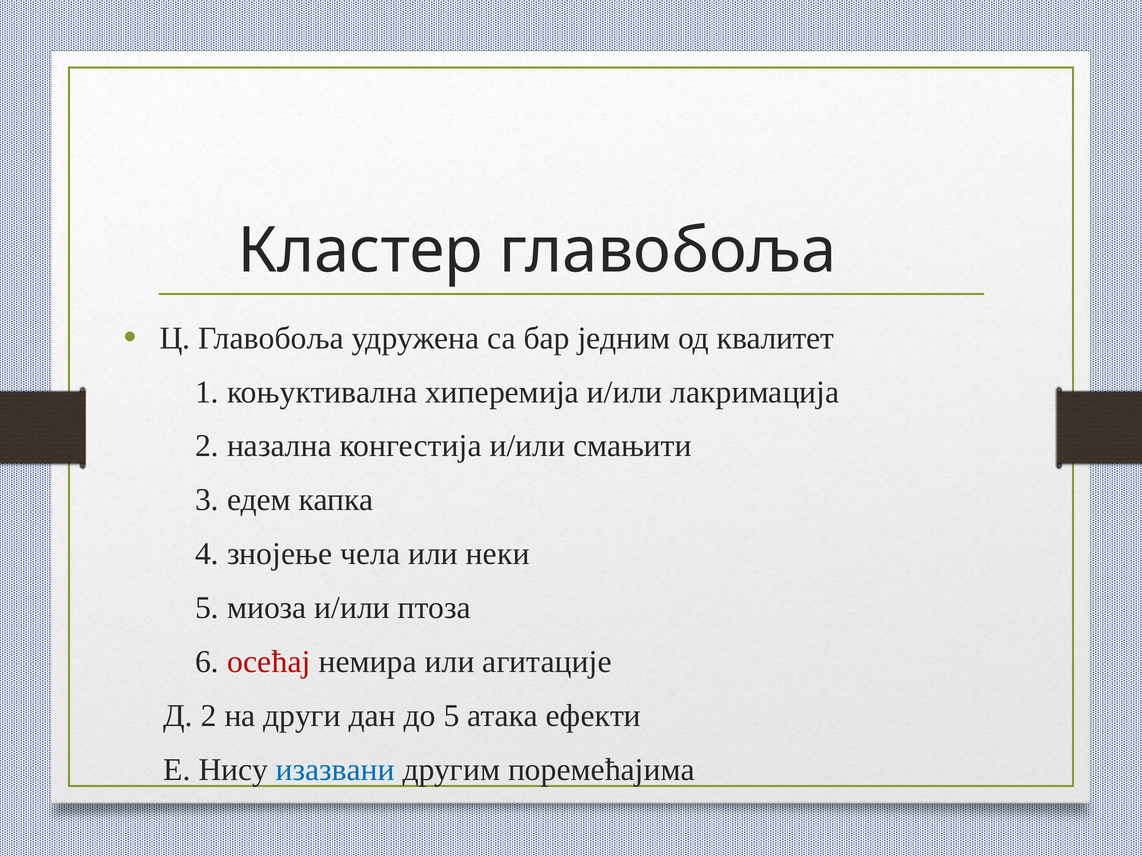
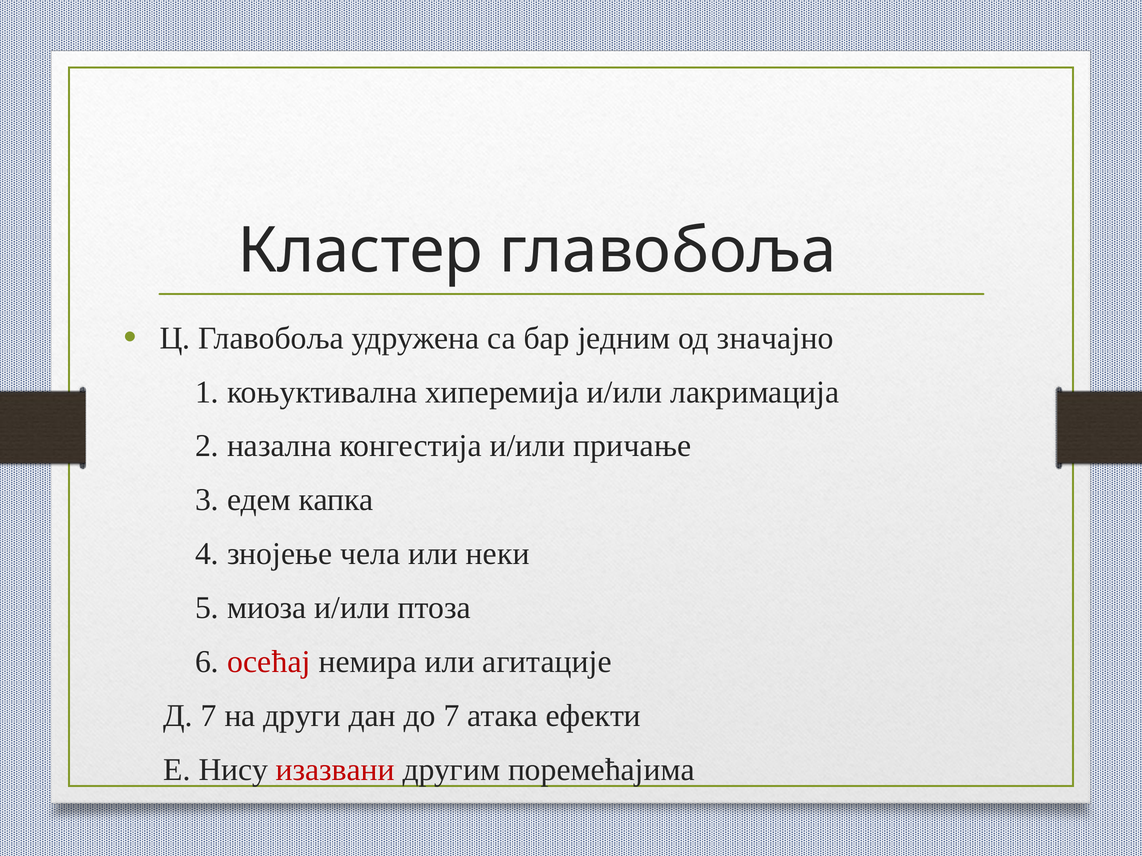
квалитет: квалитет -> значајно
смањити: смањити -> причање
Д 2: 2 -> 7
до 5: 5 -> 7
изазвани colour: blue -> red
